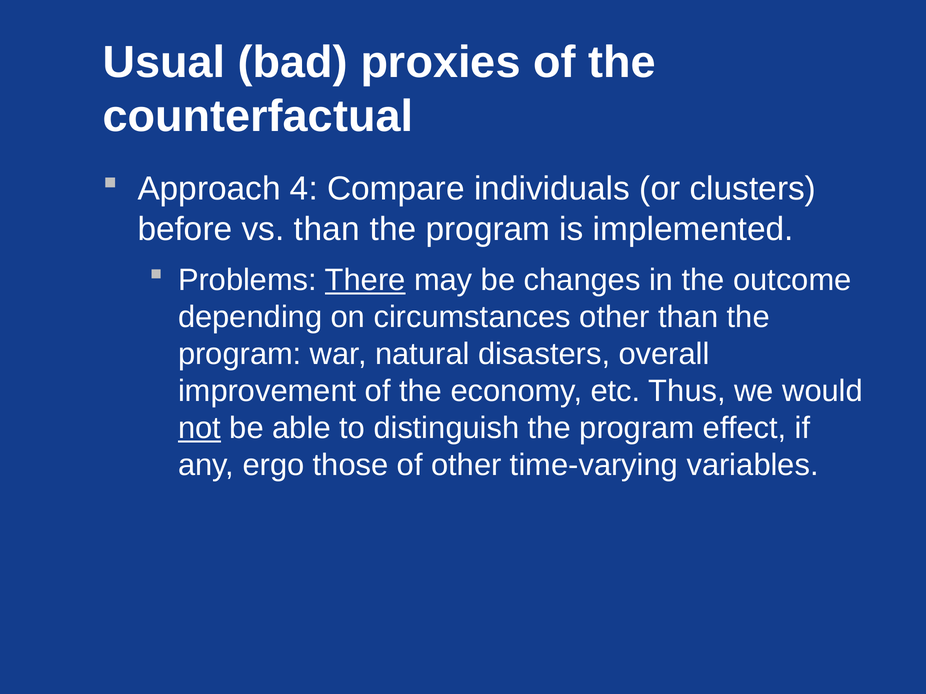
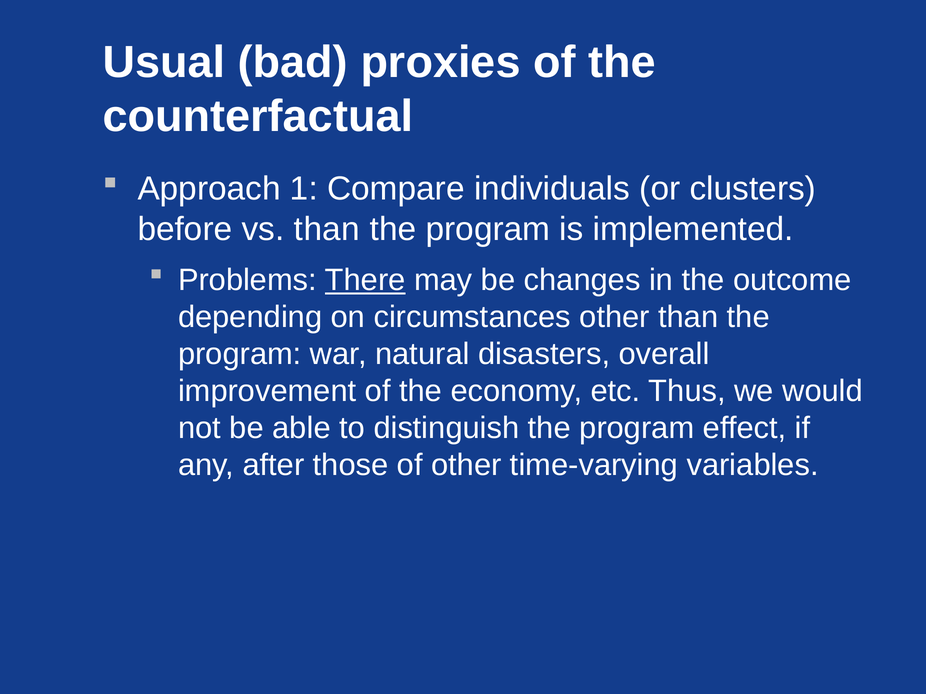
4: 4 -> 1
not underline: present -> none
ergo: ergo -> after
